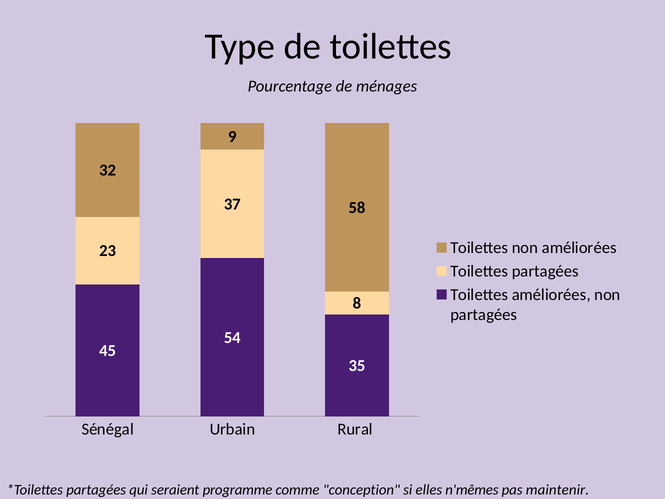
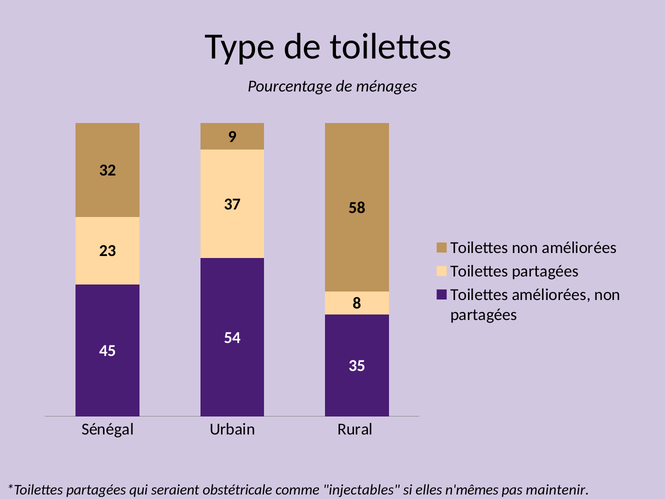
programme: programme -> obstétricale
conception: conception -> injectables
